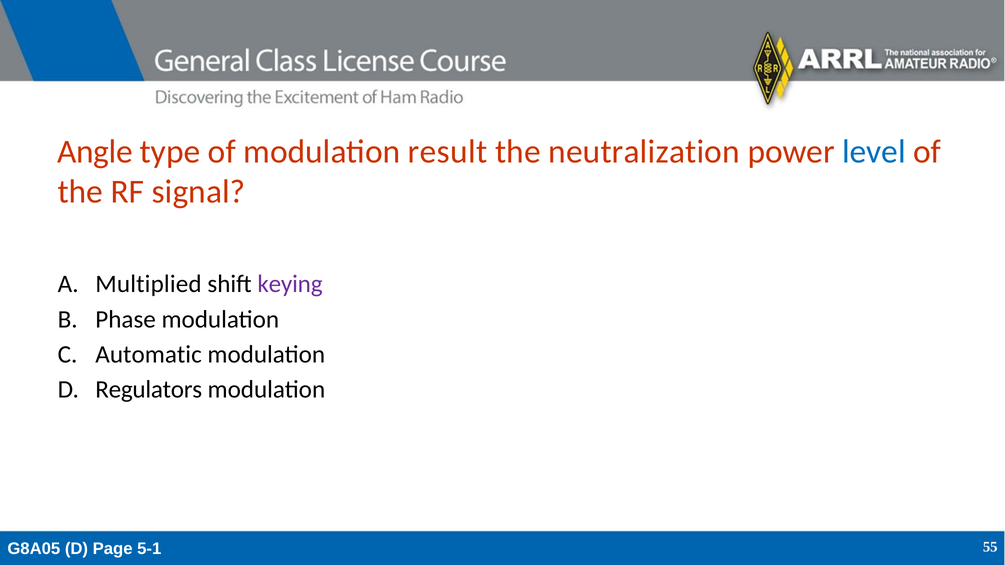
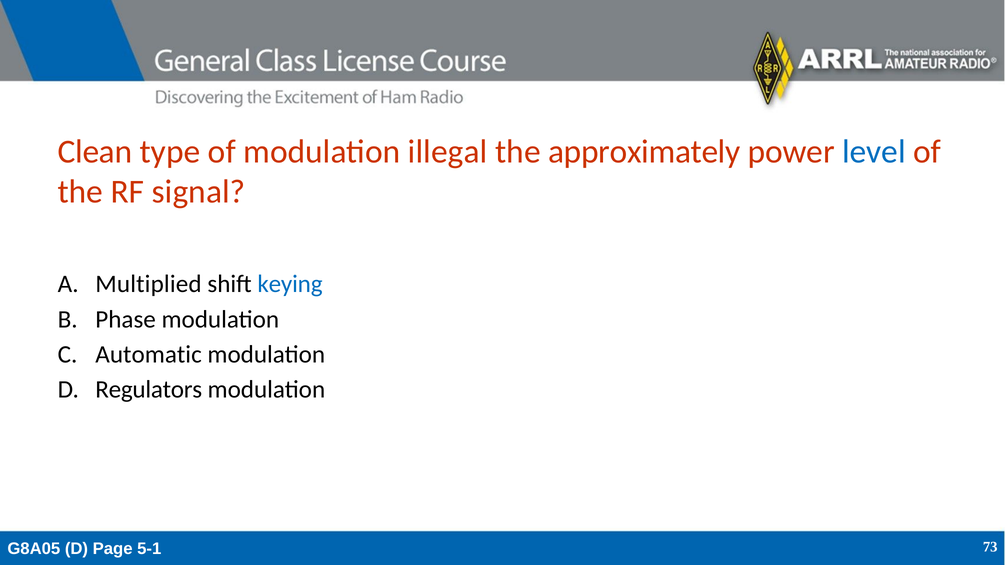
Angle: Angle -> Clean
result: result -> illegal
neutralization: neutralization -> approximately
keying colour: purple -> blue
55: 55 -> 73
